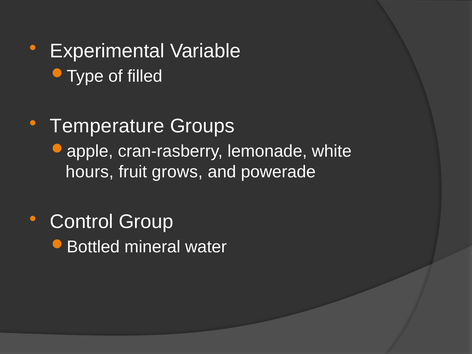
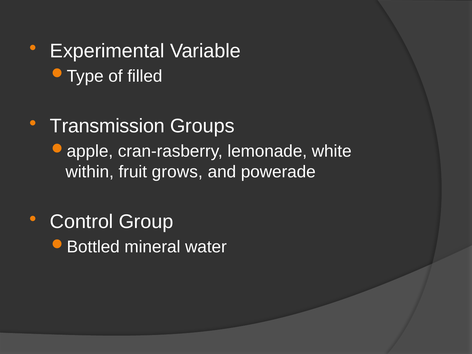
Temperature: Temperature -> Transmission
hours: hours -> within
